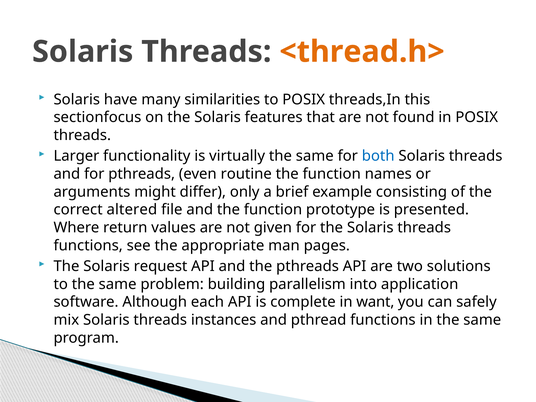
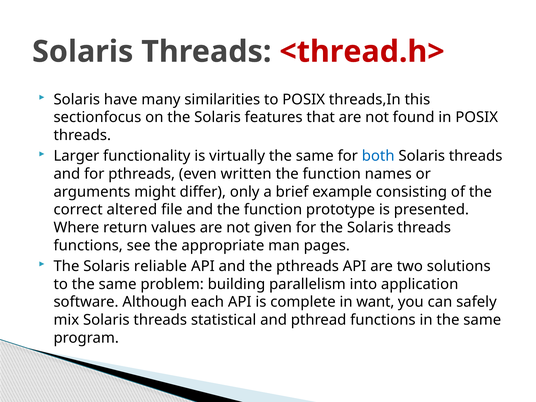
<thread.h> colour: orange -> red
routine: routine -> written
request: request -> reliable
instances: instances -> statistical
